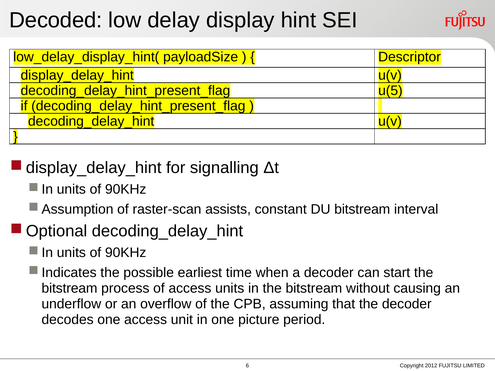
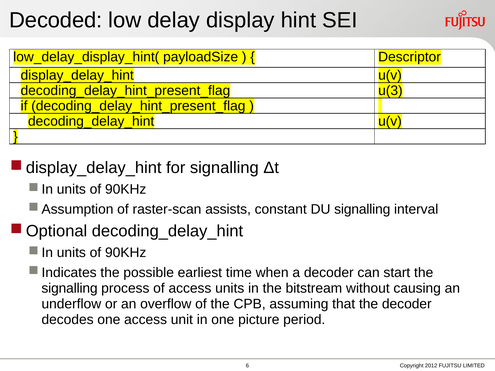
u(5: u(5 -> u(3
DU bitstream: bitstream -> signalling
bitstream at (70, 288): bitstream -> signalling
